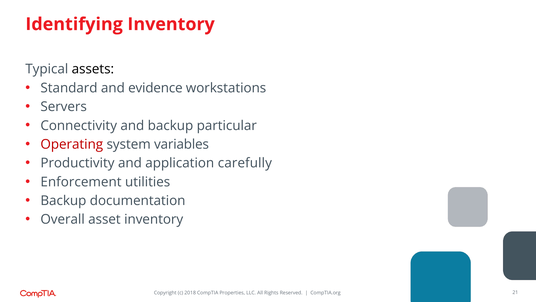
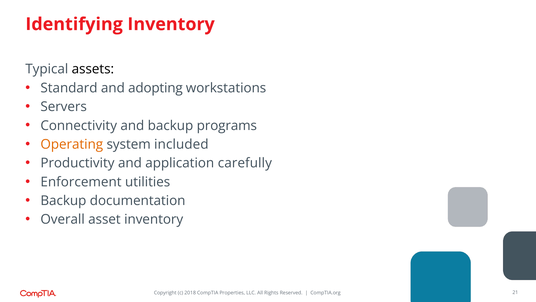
evidence: evidence -> adopting
particular: particular -> programs
Operating colour: red -> orange
variables: variables -> included
